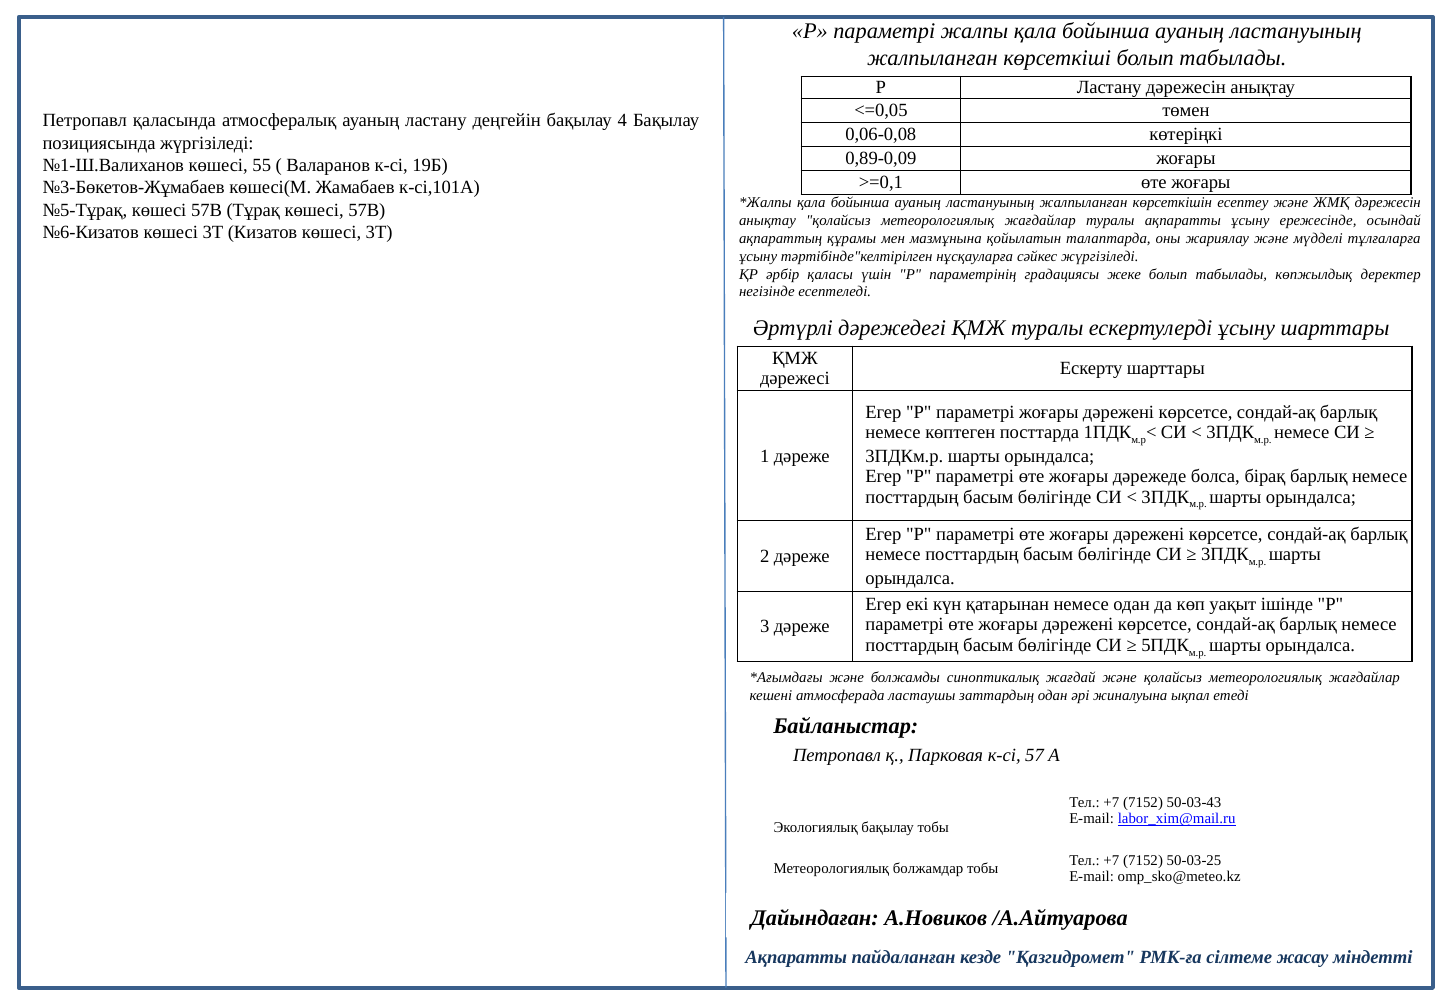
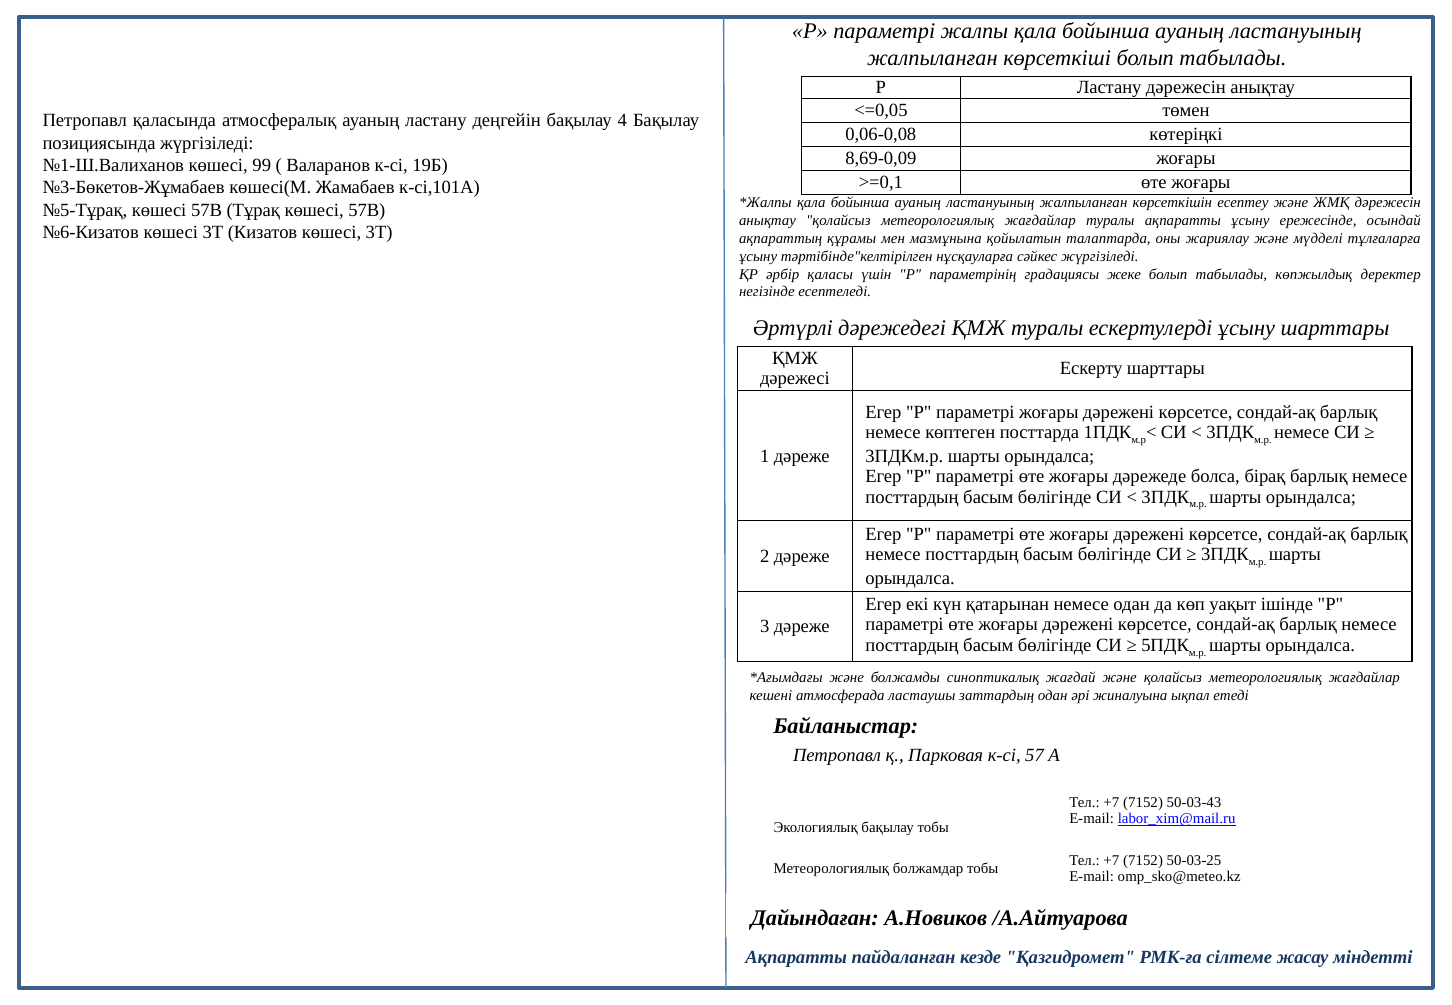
0,89-0,09: 0,89-0,09 -> 8,69-0,09
55: 55 -> 99
